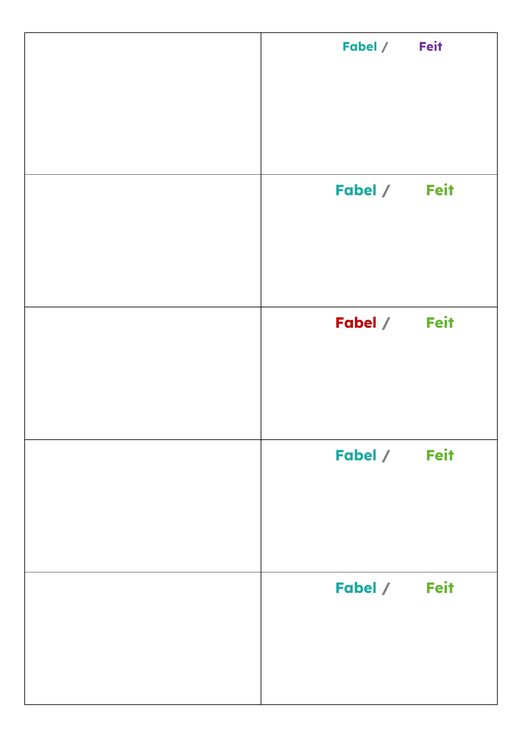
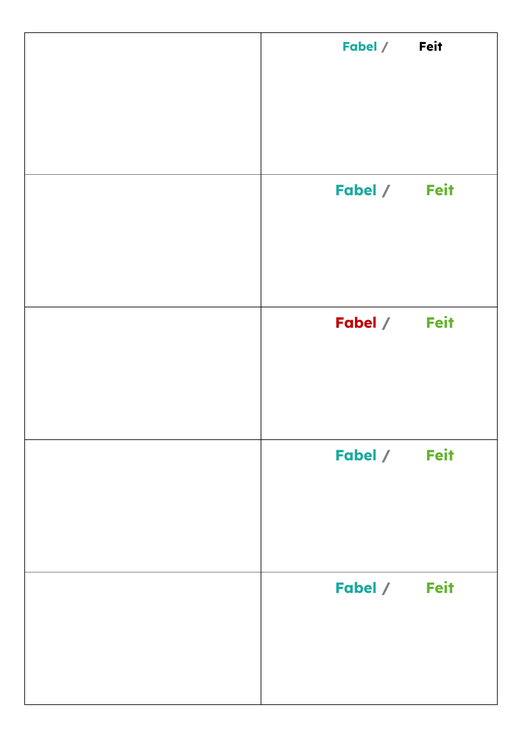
Feit at (431, 47) colour: purple -> black
